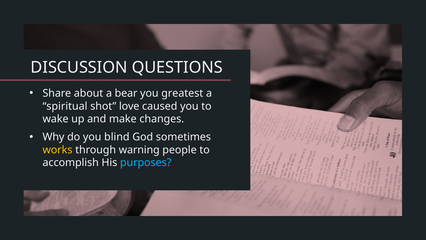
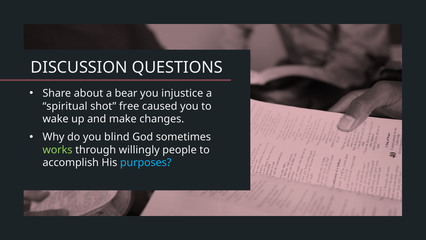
greatest: greatest -> injustice
love: love -> free
works colour: yellow -> light green
warning: warning -> willingly
